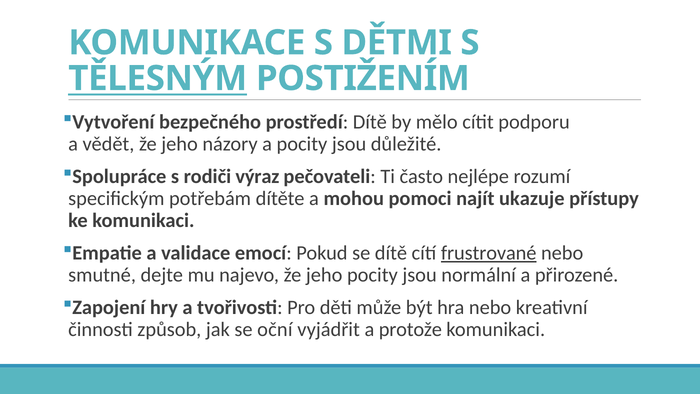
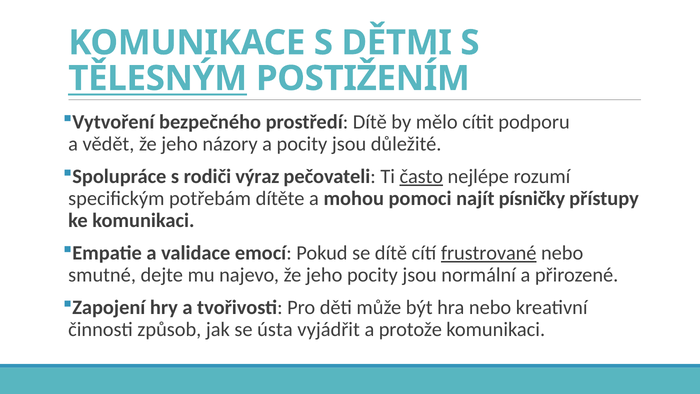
často underline: none -> present
ukazuje: ukazuje -> písničky
oční: oční -> ústa
